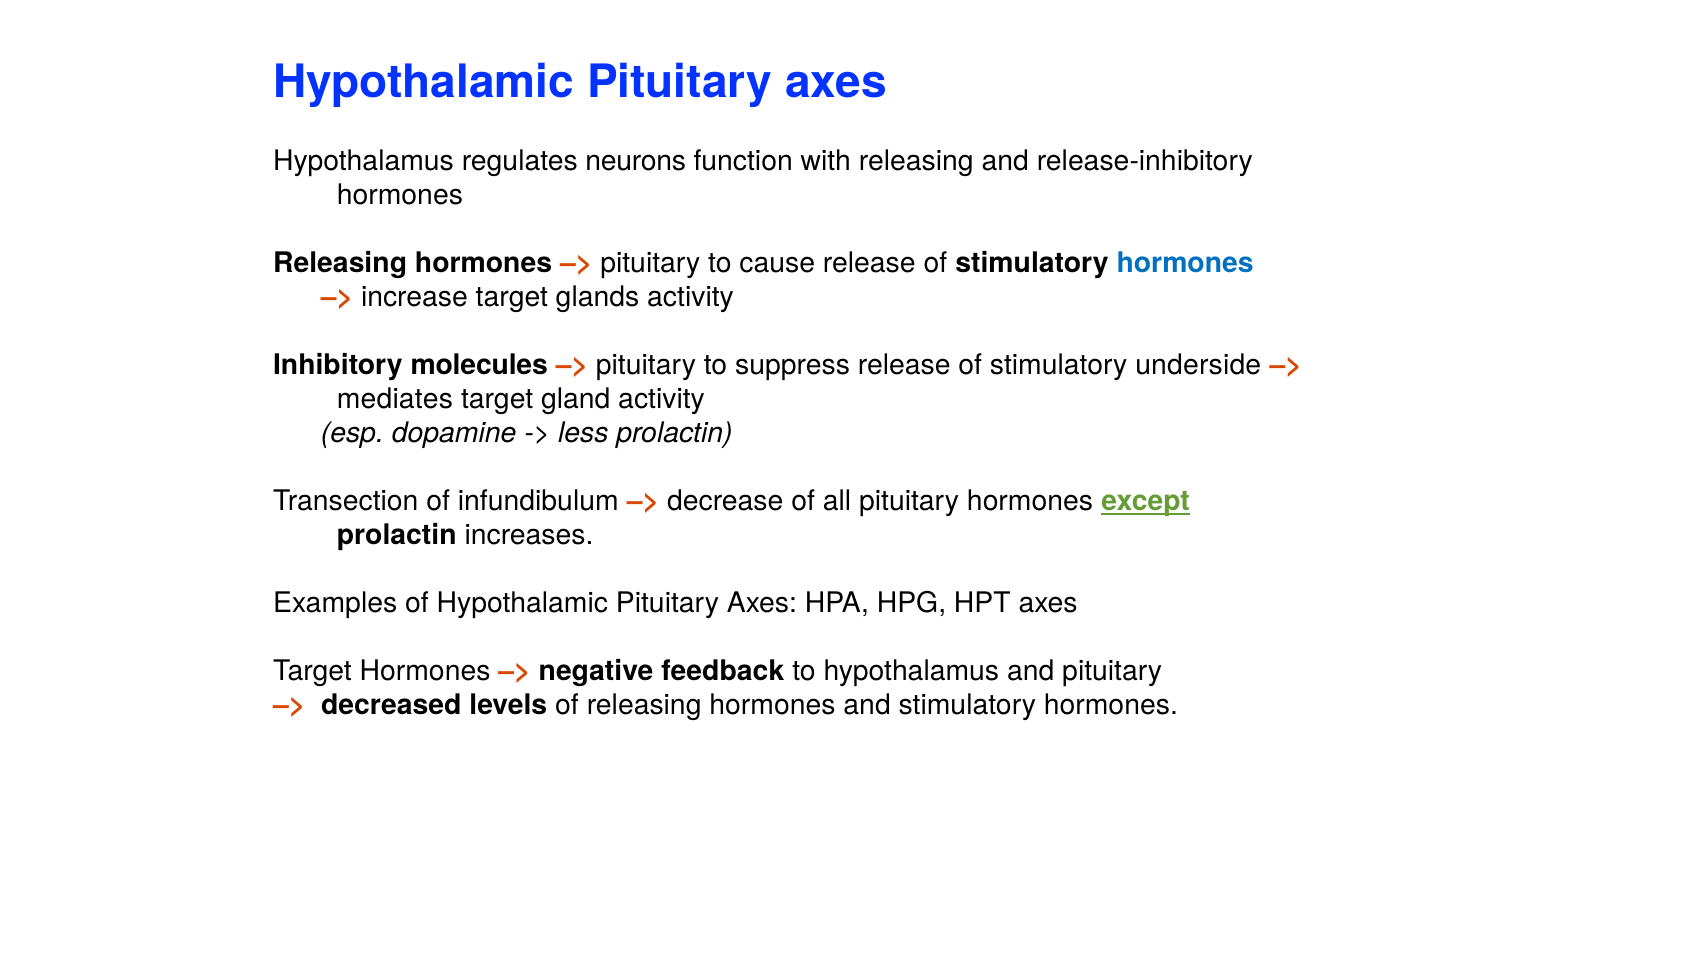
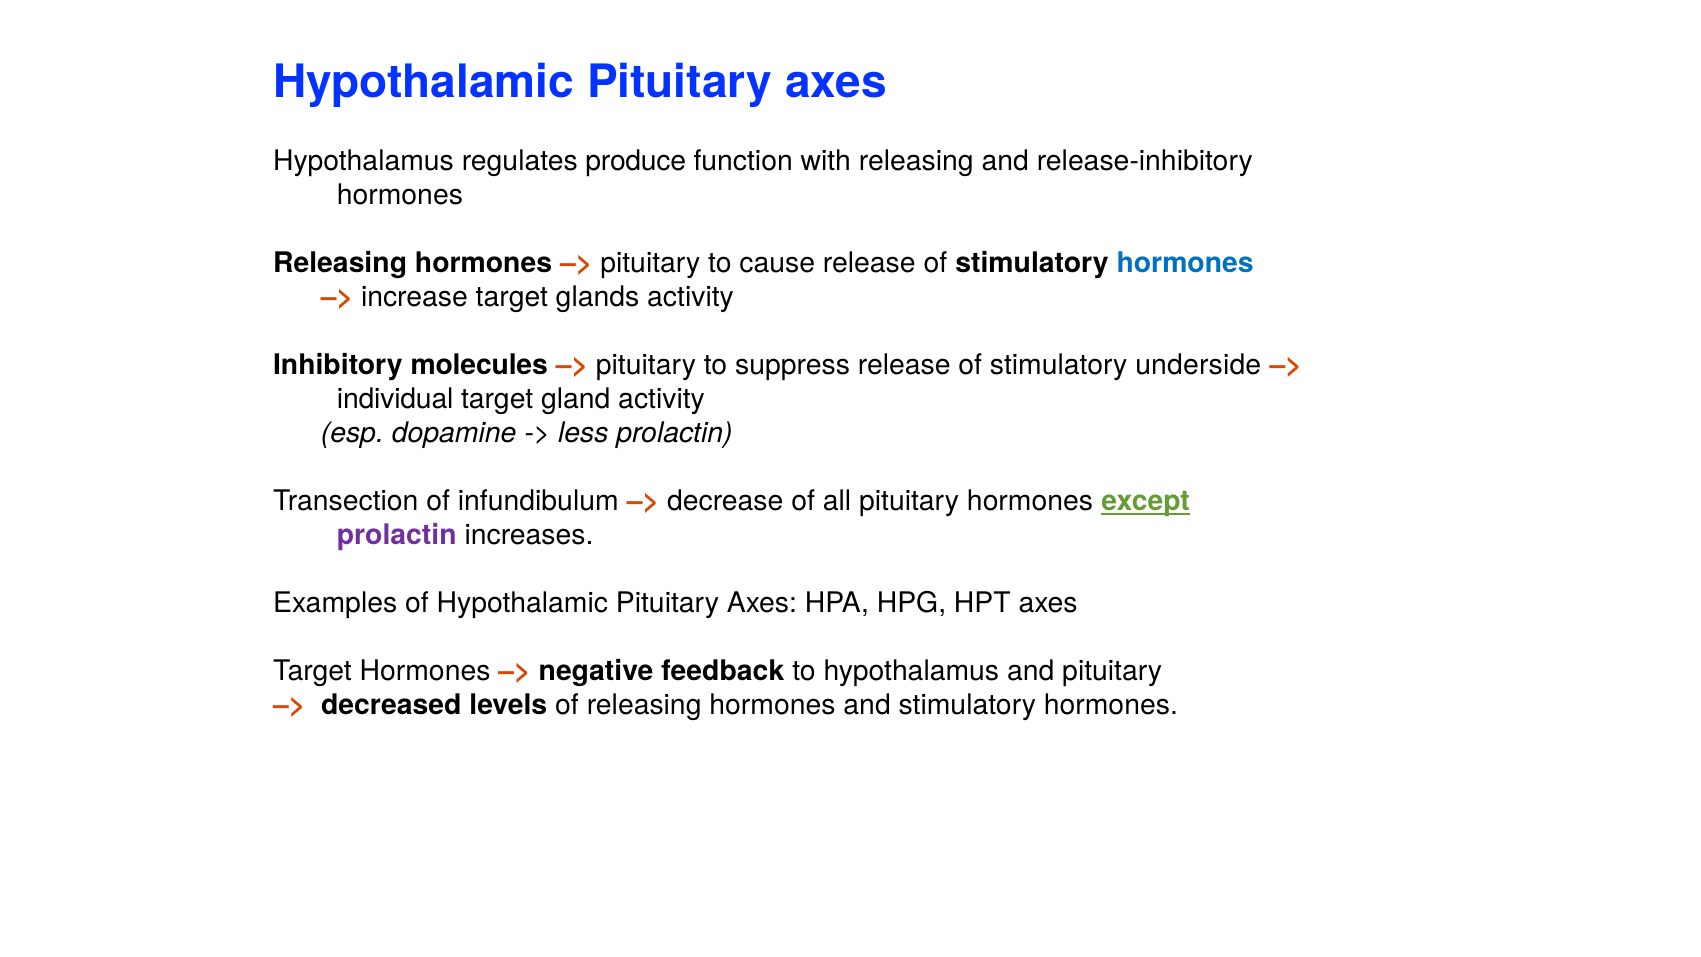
neurons: neurons -> produce
mediates: mediates -> individual
prolactin at (397, 535) colour: black -> purple
